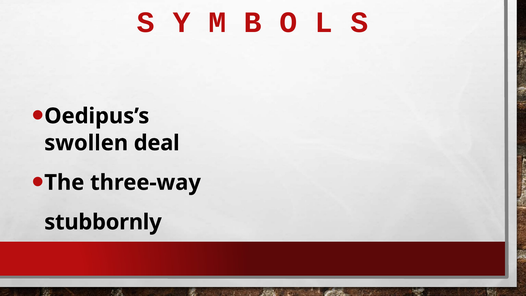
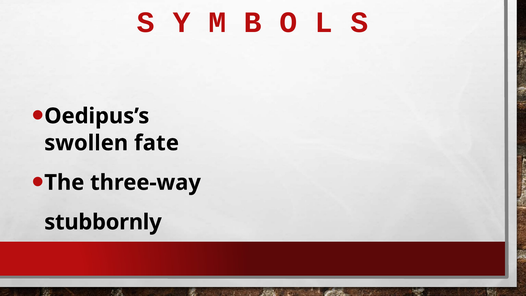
deal: deal -> fate
